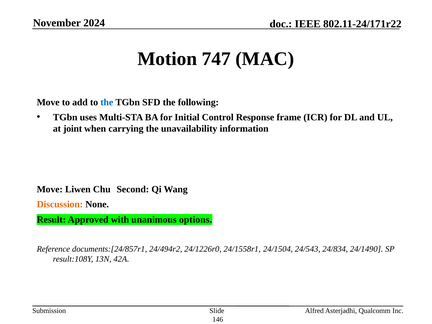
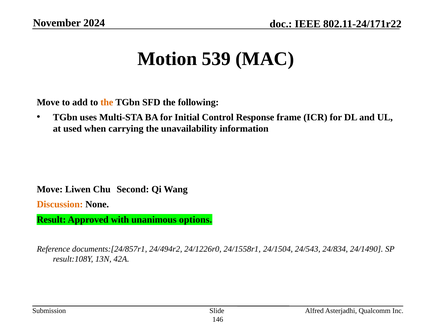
747: 747 -> 539
the at (107, 102) colour: blue -> orange
joint: joint -> used
